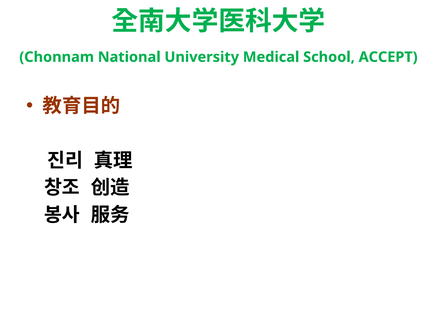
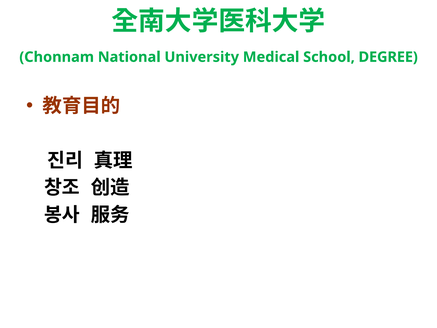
ACCEPT: ACCEPT -> DEGREE
